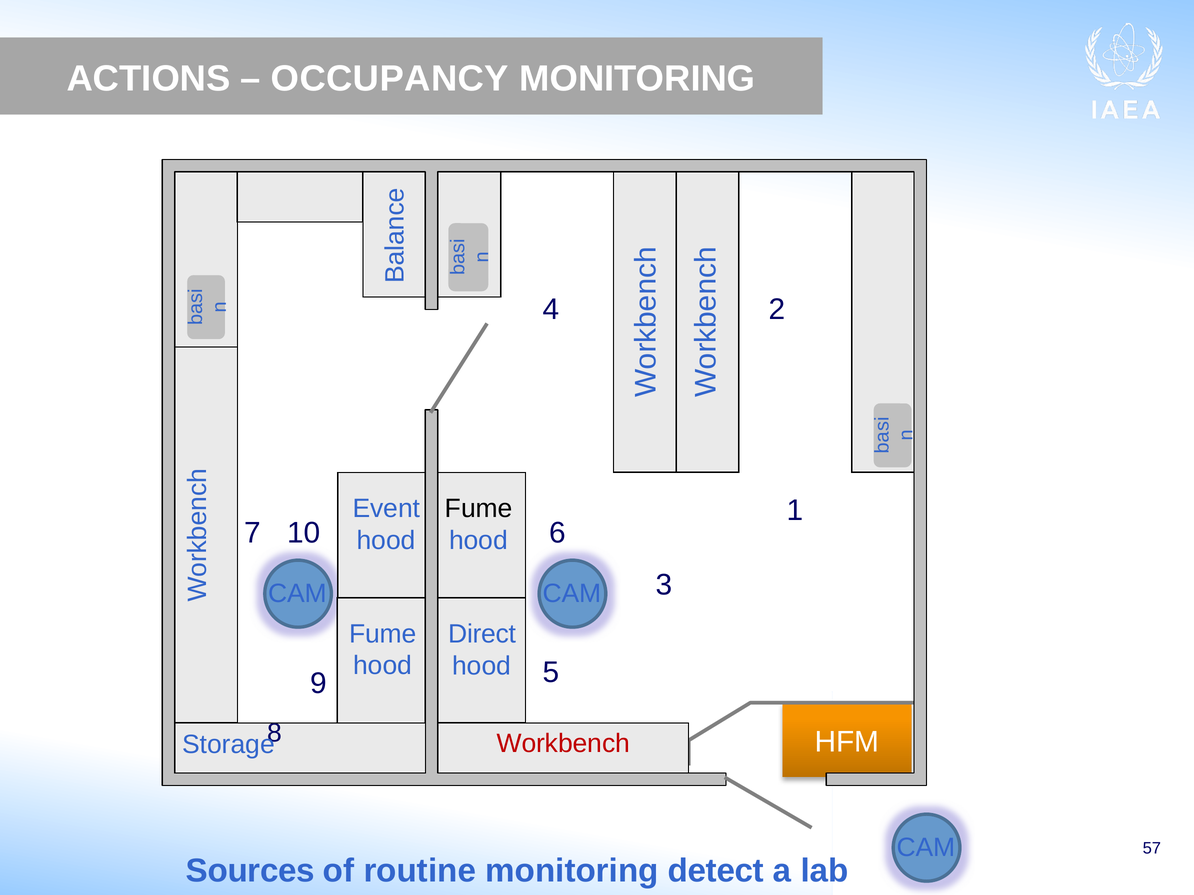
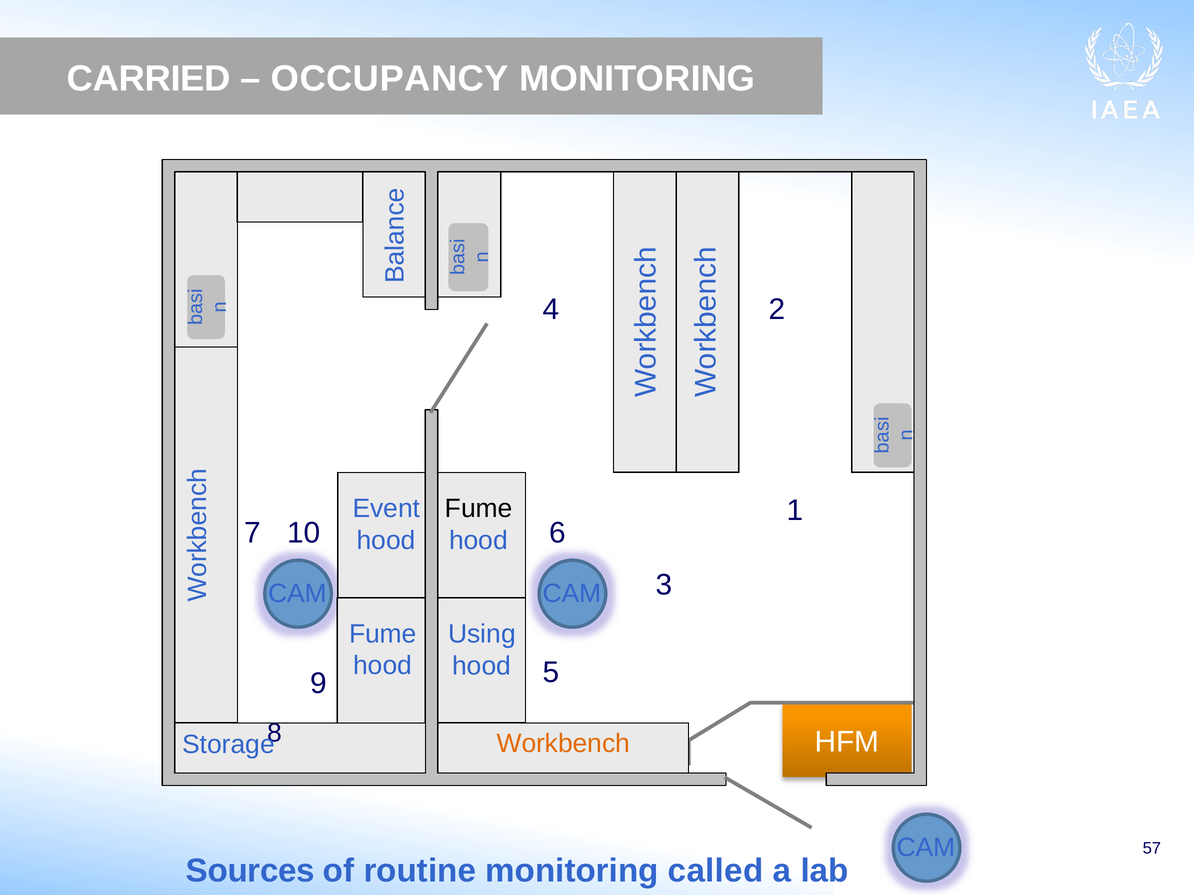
ACTIONS: ACTIONS -> CARRIED
Direct: Direct -> Using
Workbench colour: red -> orange
detect: detect -> called
